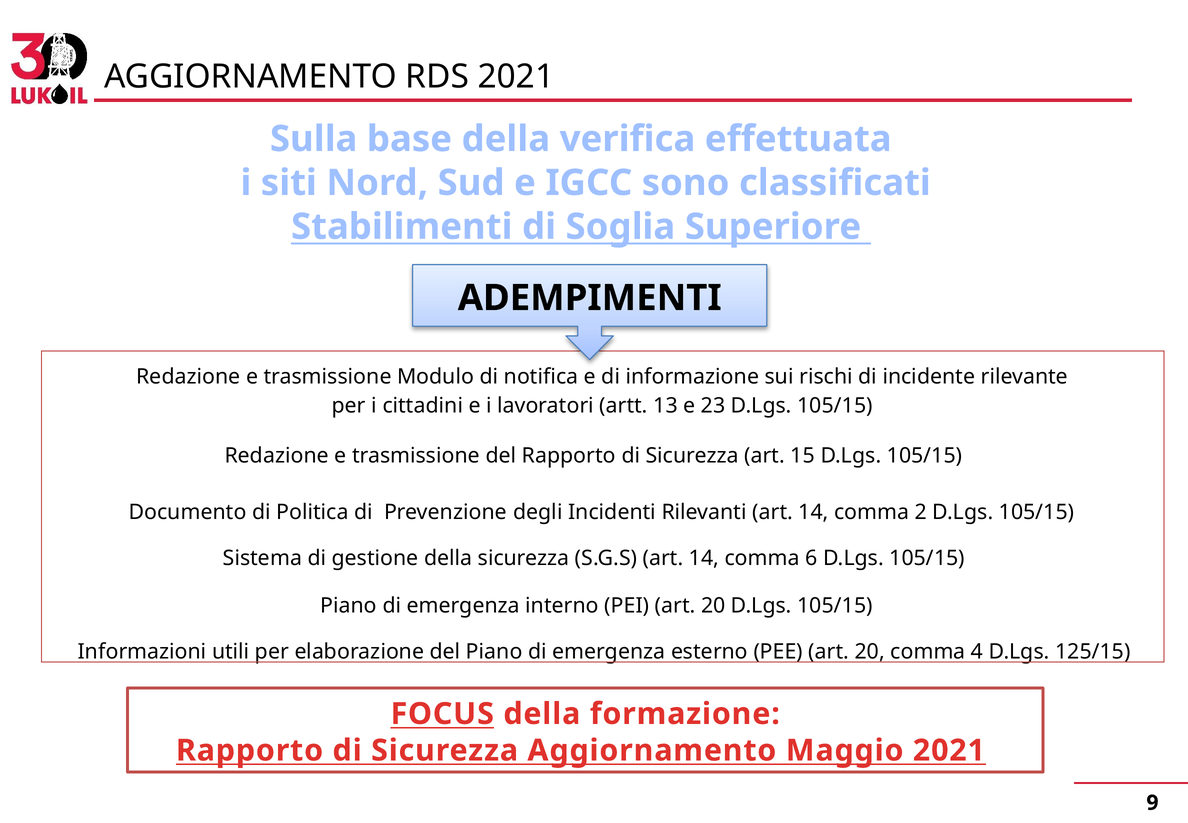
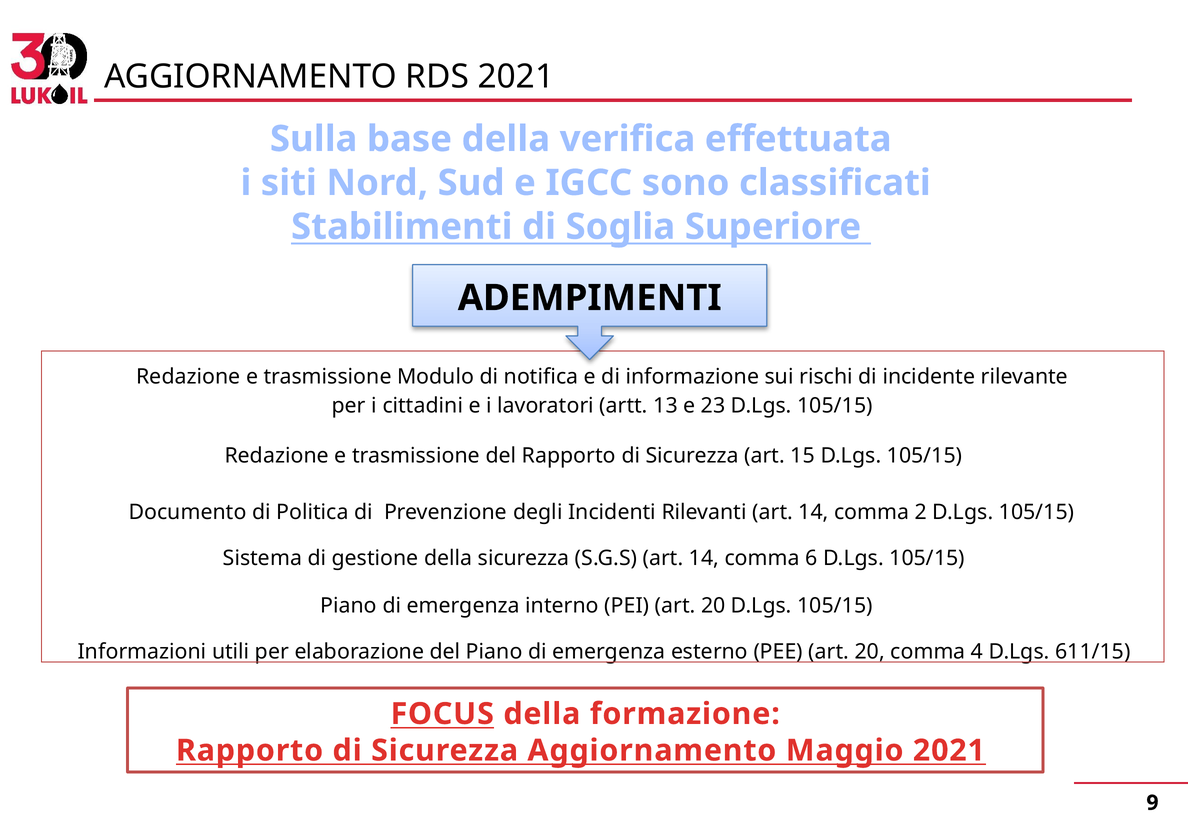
125/15: 125/15 -> 611/15
